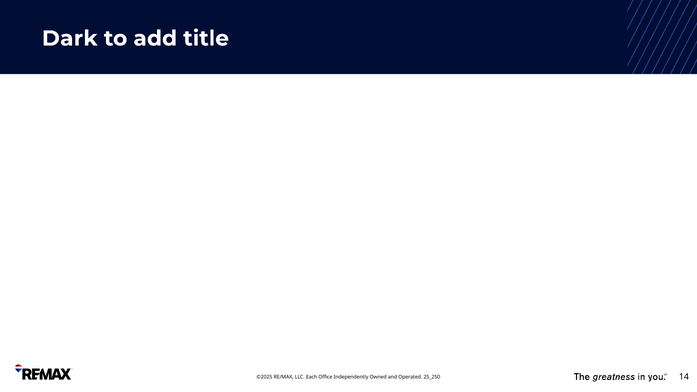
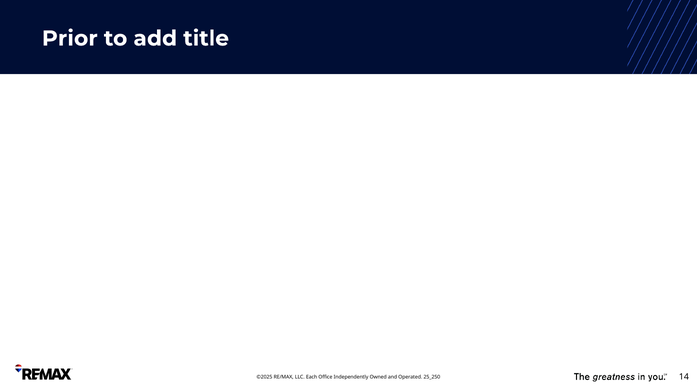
Dark: Dark -> Prior
